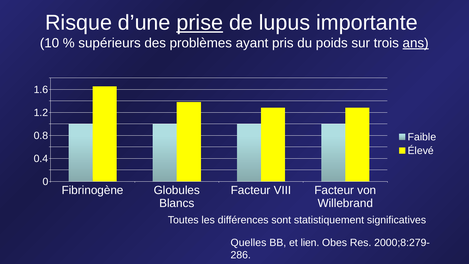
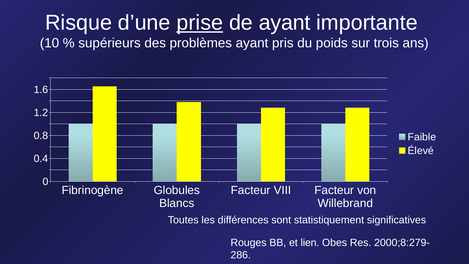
de lupus: lupus -> ayant
ans underline: present -> none
Quelles: Quelles -> Rouges
